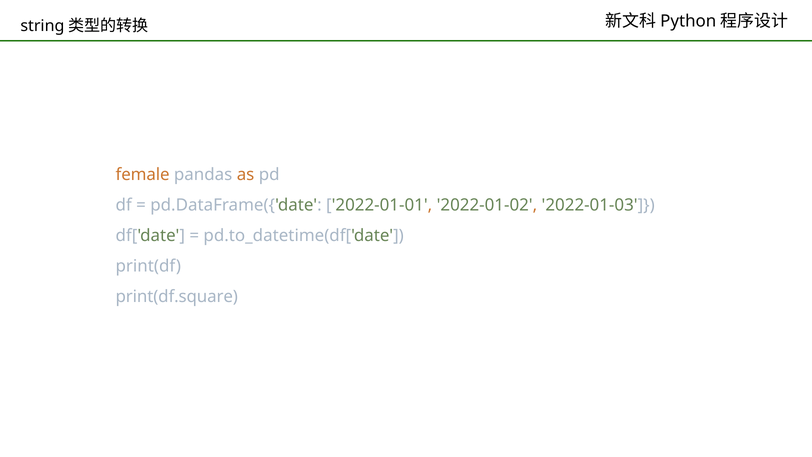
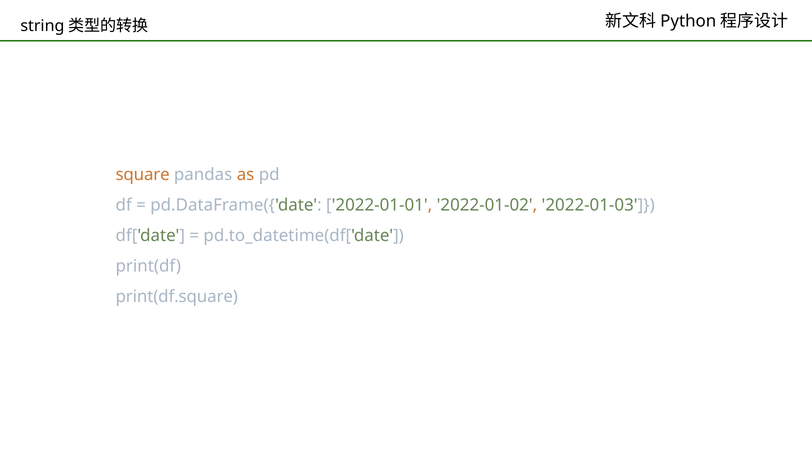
female: female -> square
